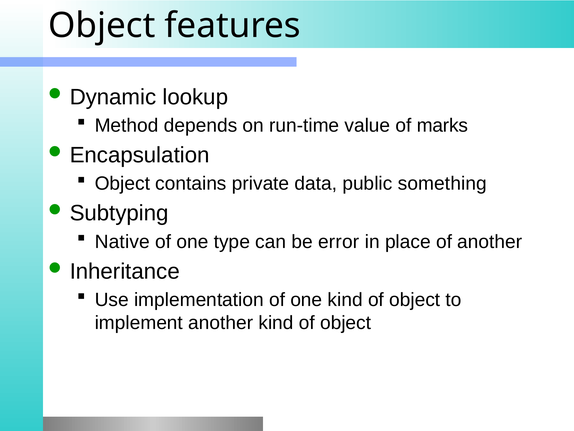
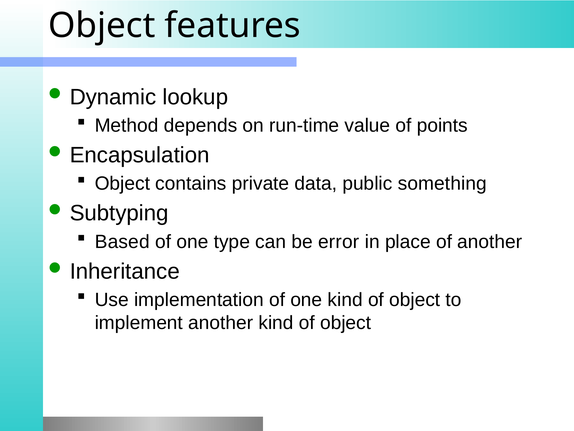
marks: marks -> points
Native: Native -> Based
